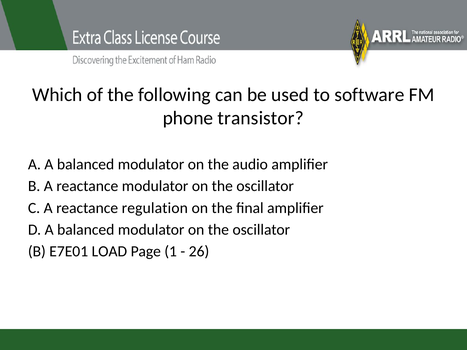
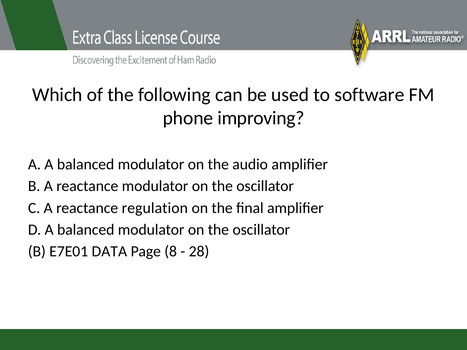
transistor: transistor -> improving
LOAD: LOAD -> DATA
1: 1 -> 8
26: 26 -> 28
